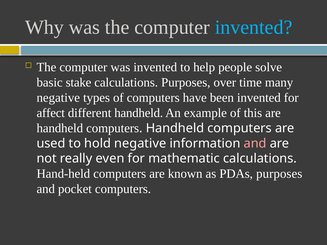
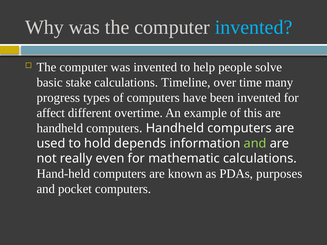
calculations Purposes: Purposes -> Timeline
negative at (58, 98): negative -> progress
different handheld: handheld -> overtime
hold negative: negative -> depends
and at (255, 143) colour: pink -> light green
